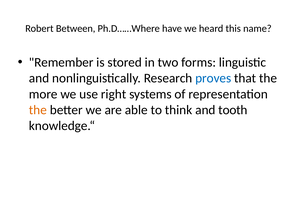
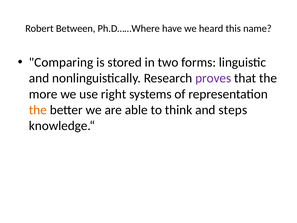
Remember: Remember -> Comparing
proves colour: blue -> purple
tooth: tooth -> steps
